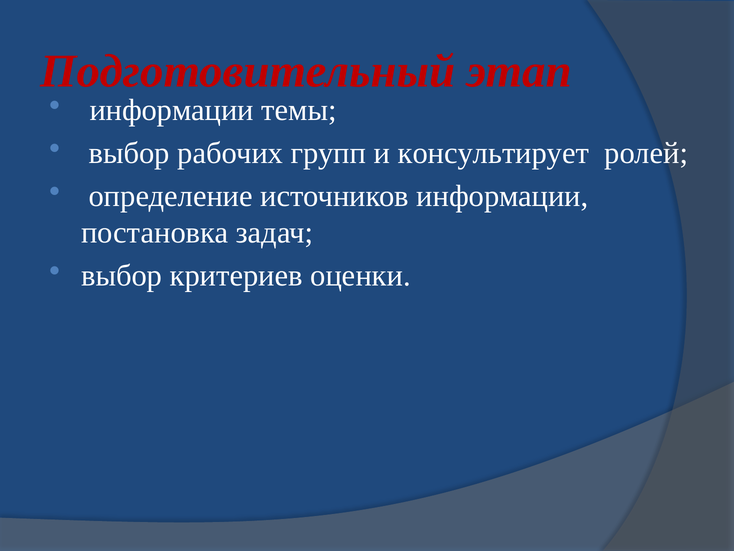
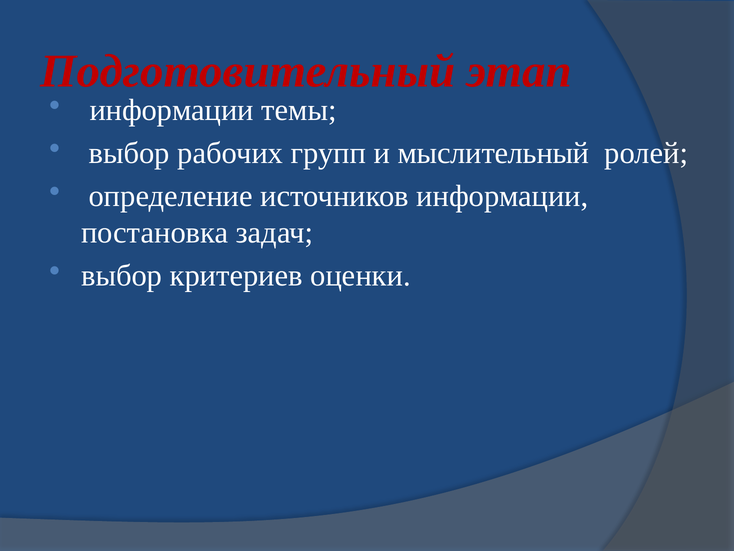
консультирует: консультирует -> мыслительный
